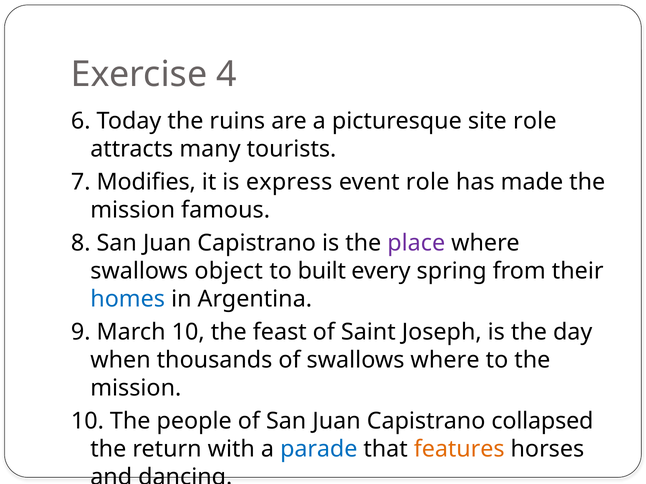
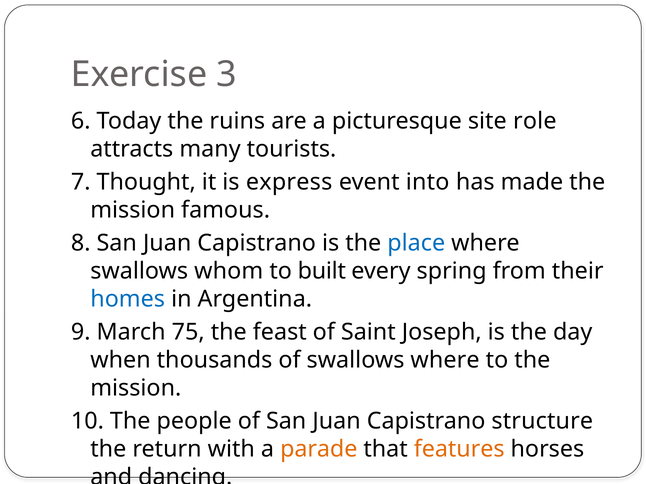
4: 4 -> 3
Modifies: Modifies -> Thought
event role: role -> into
place colour: purple -> blue
object: object -> whom
March 10: 10 -> 75
collapsed: collapsed -> structure
parade colour: blue -> orange
